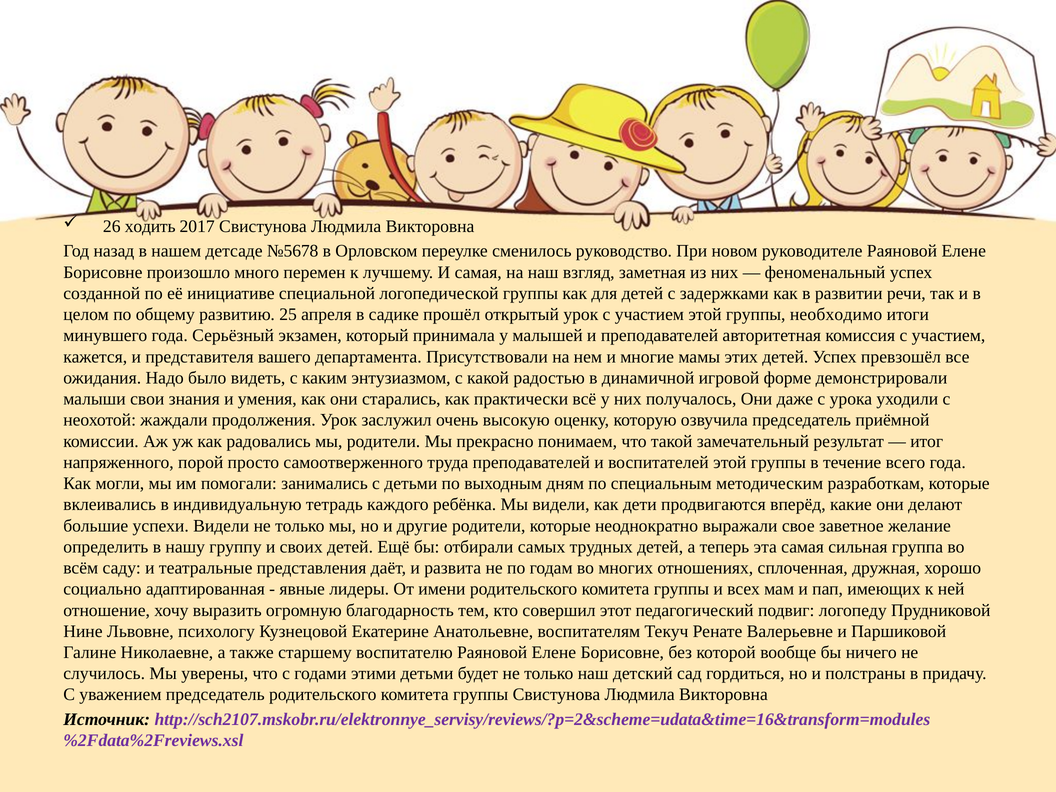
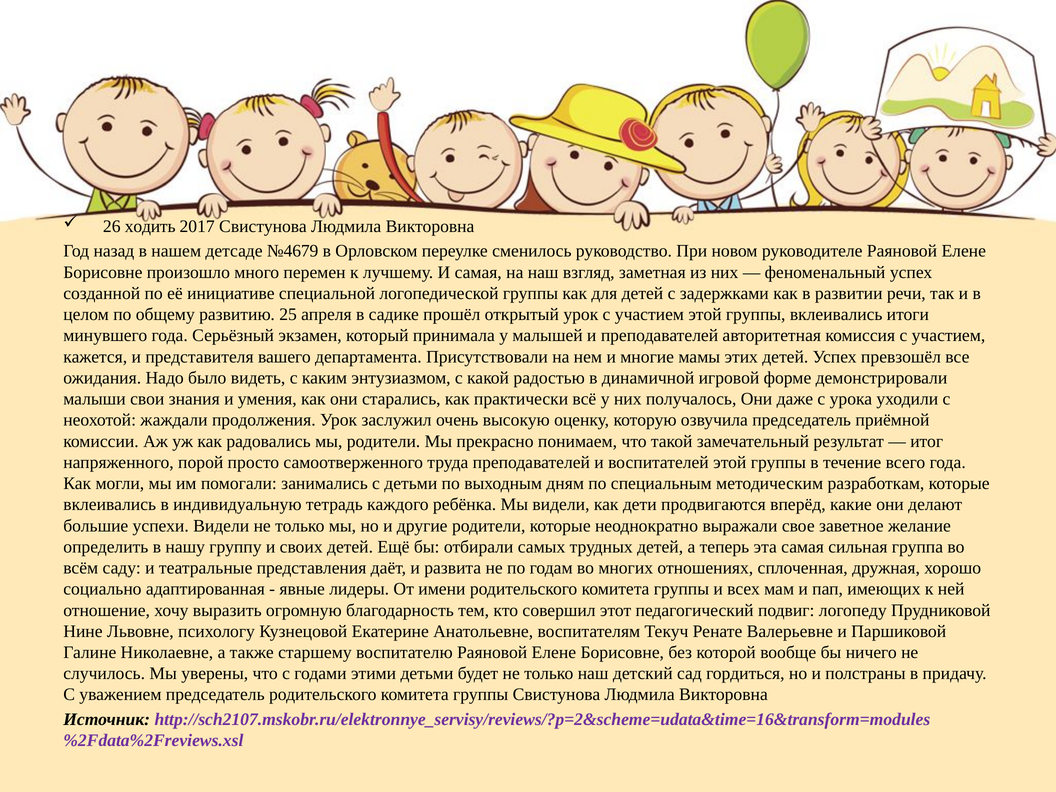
№5678: №5678 -> №4679
группы необходимо: необходимо -> вклеивались
